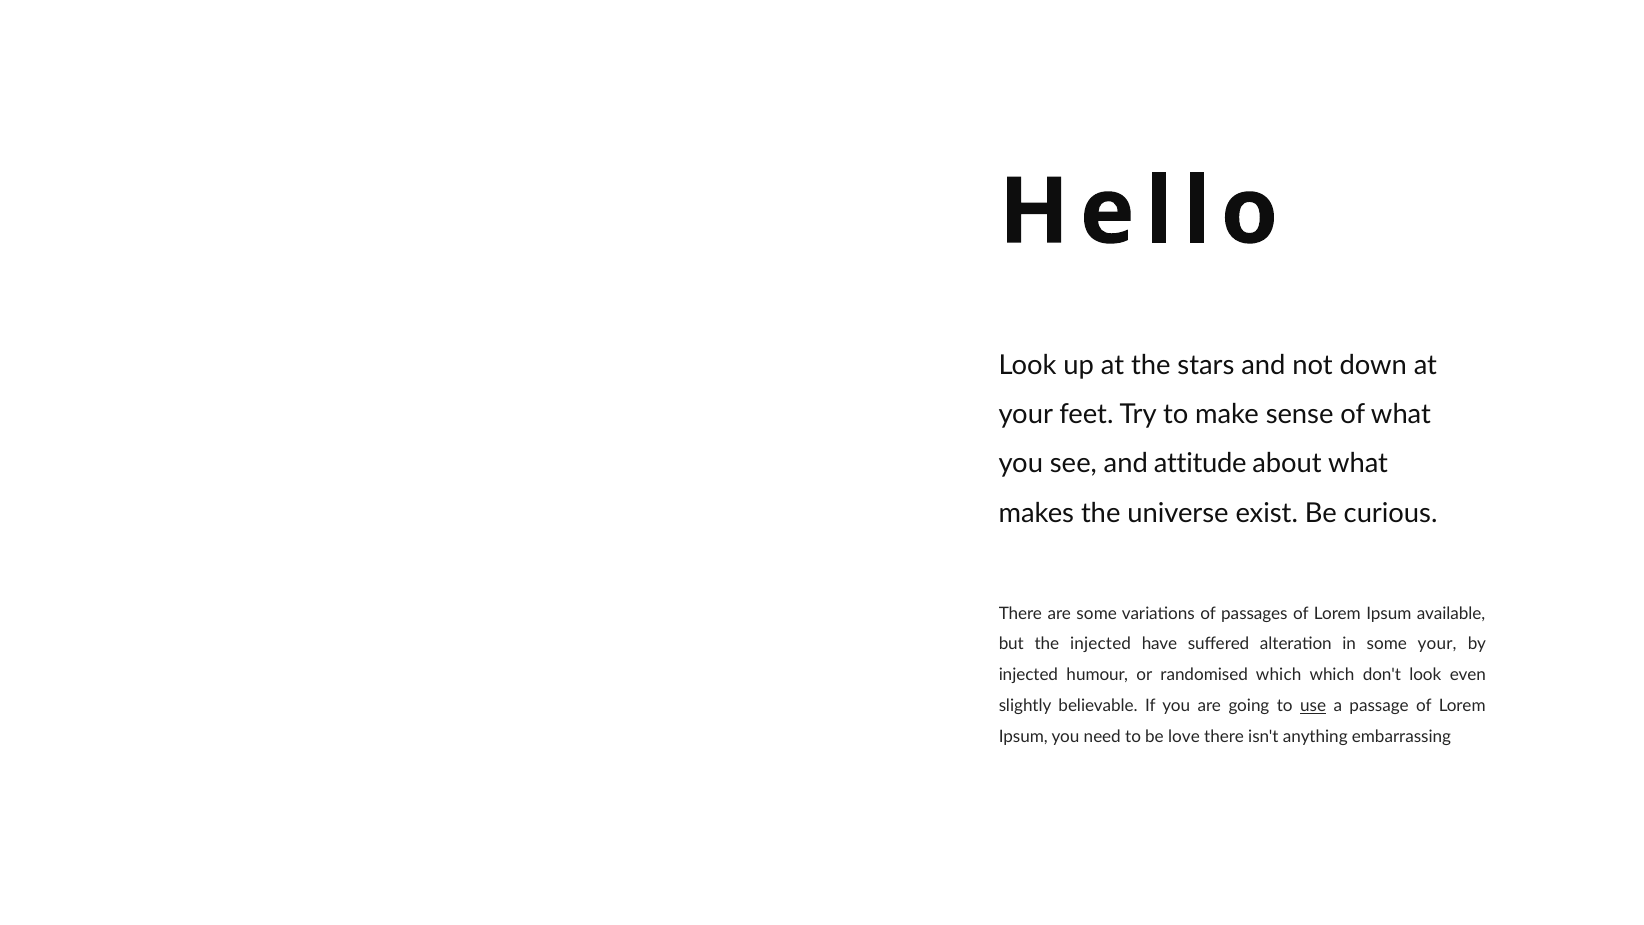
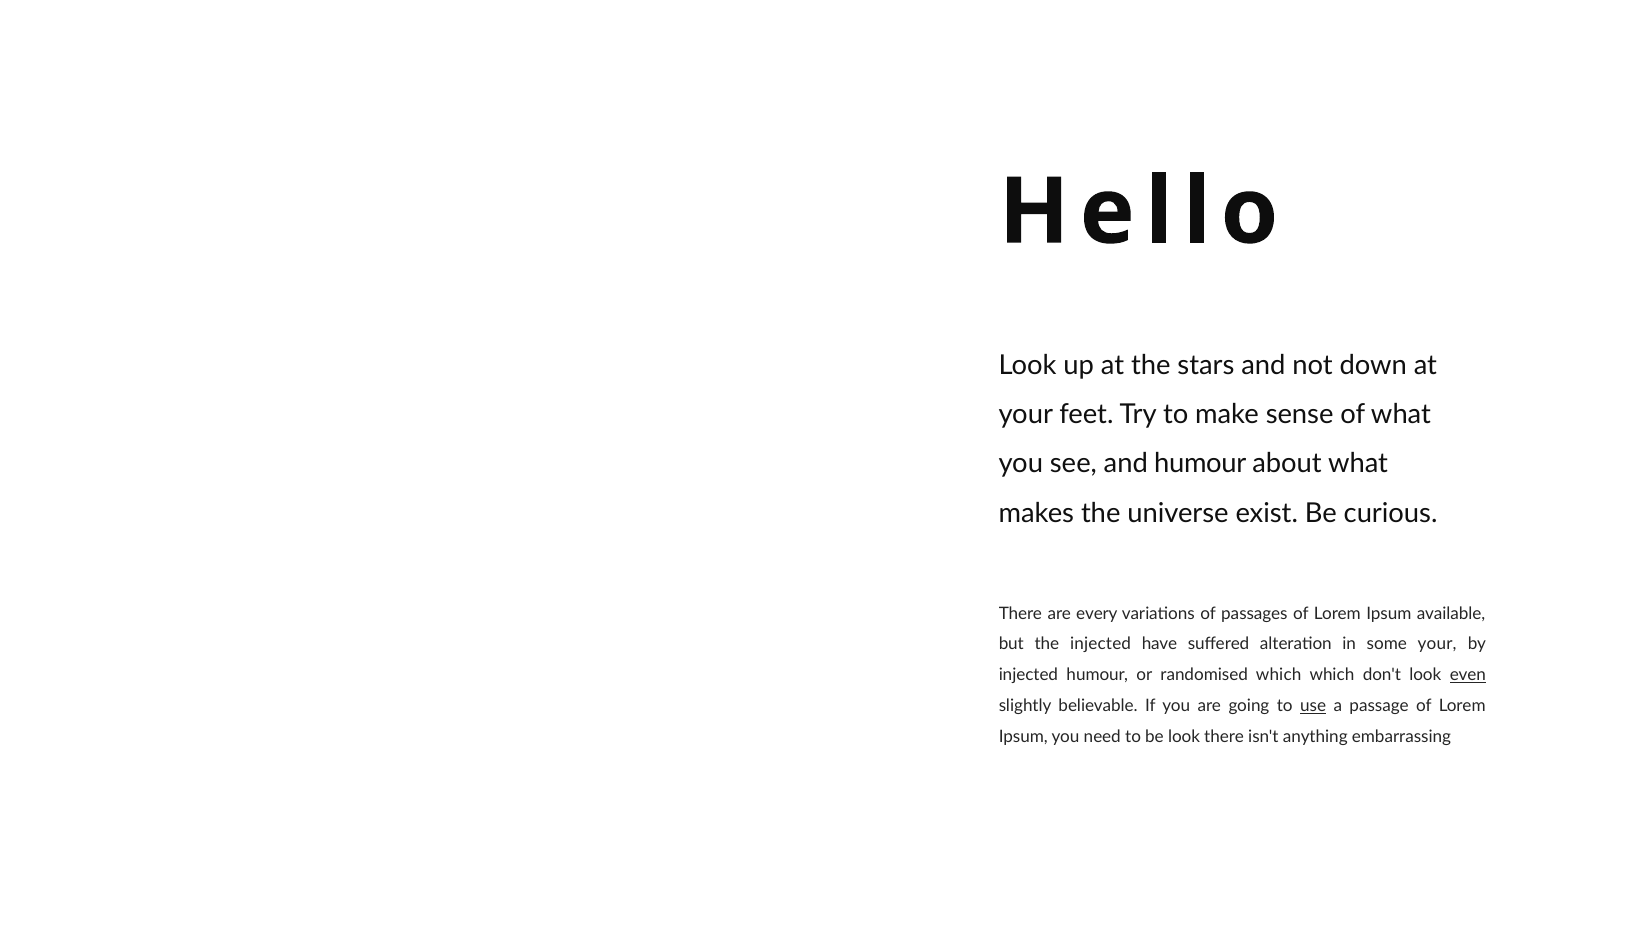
and attitude: attitude -> humour
are some: some -> every
even underline: none -> present
be love: love -> look
